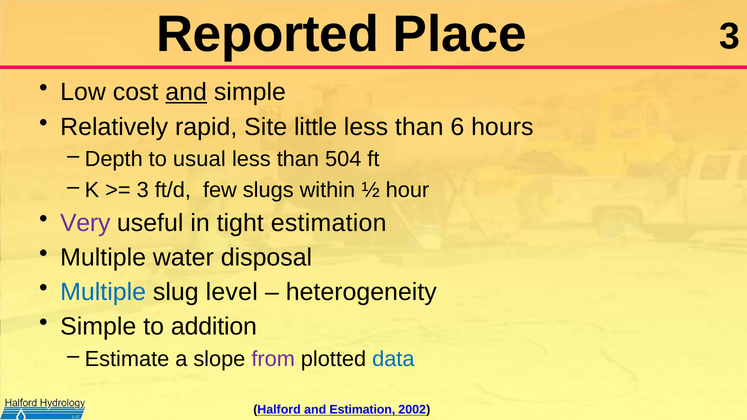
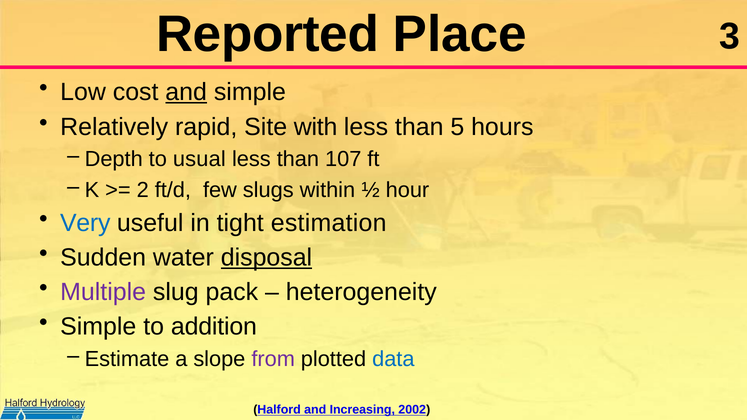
little: little -> with
6: 6 -> 5
504: 504 -> 107
3 at (143, 190): 3 -> 2
Very colour: purple -> blue
Multiple at (103, 258): Multiple -> Sudden
disposal underline: none -> present
Multiple at (103, 292) colour: blue -> purple
level: level -> pack
and Estimation: Estimation -> Increasing
